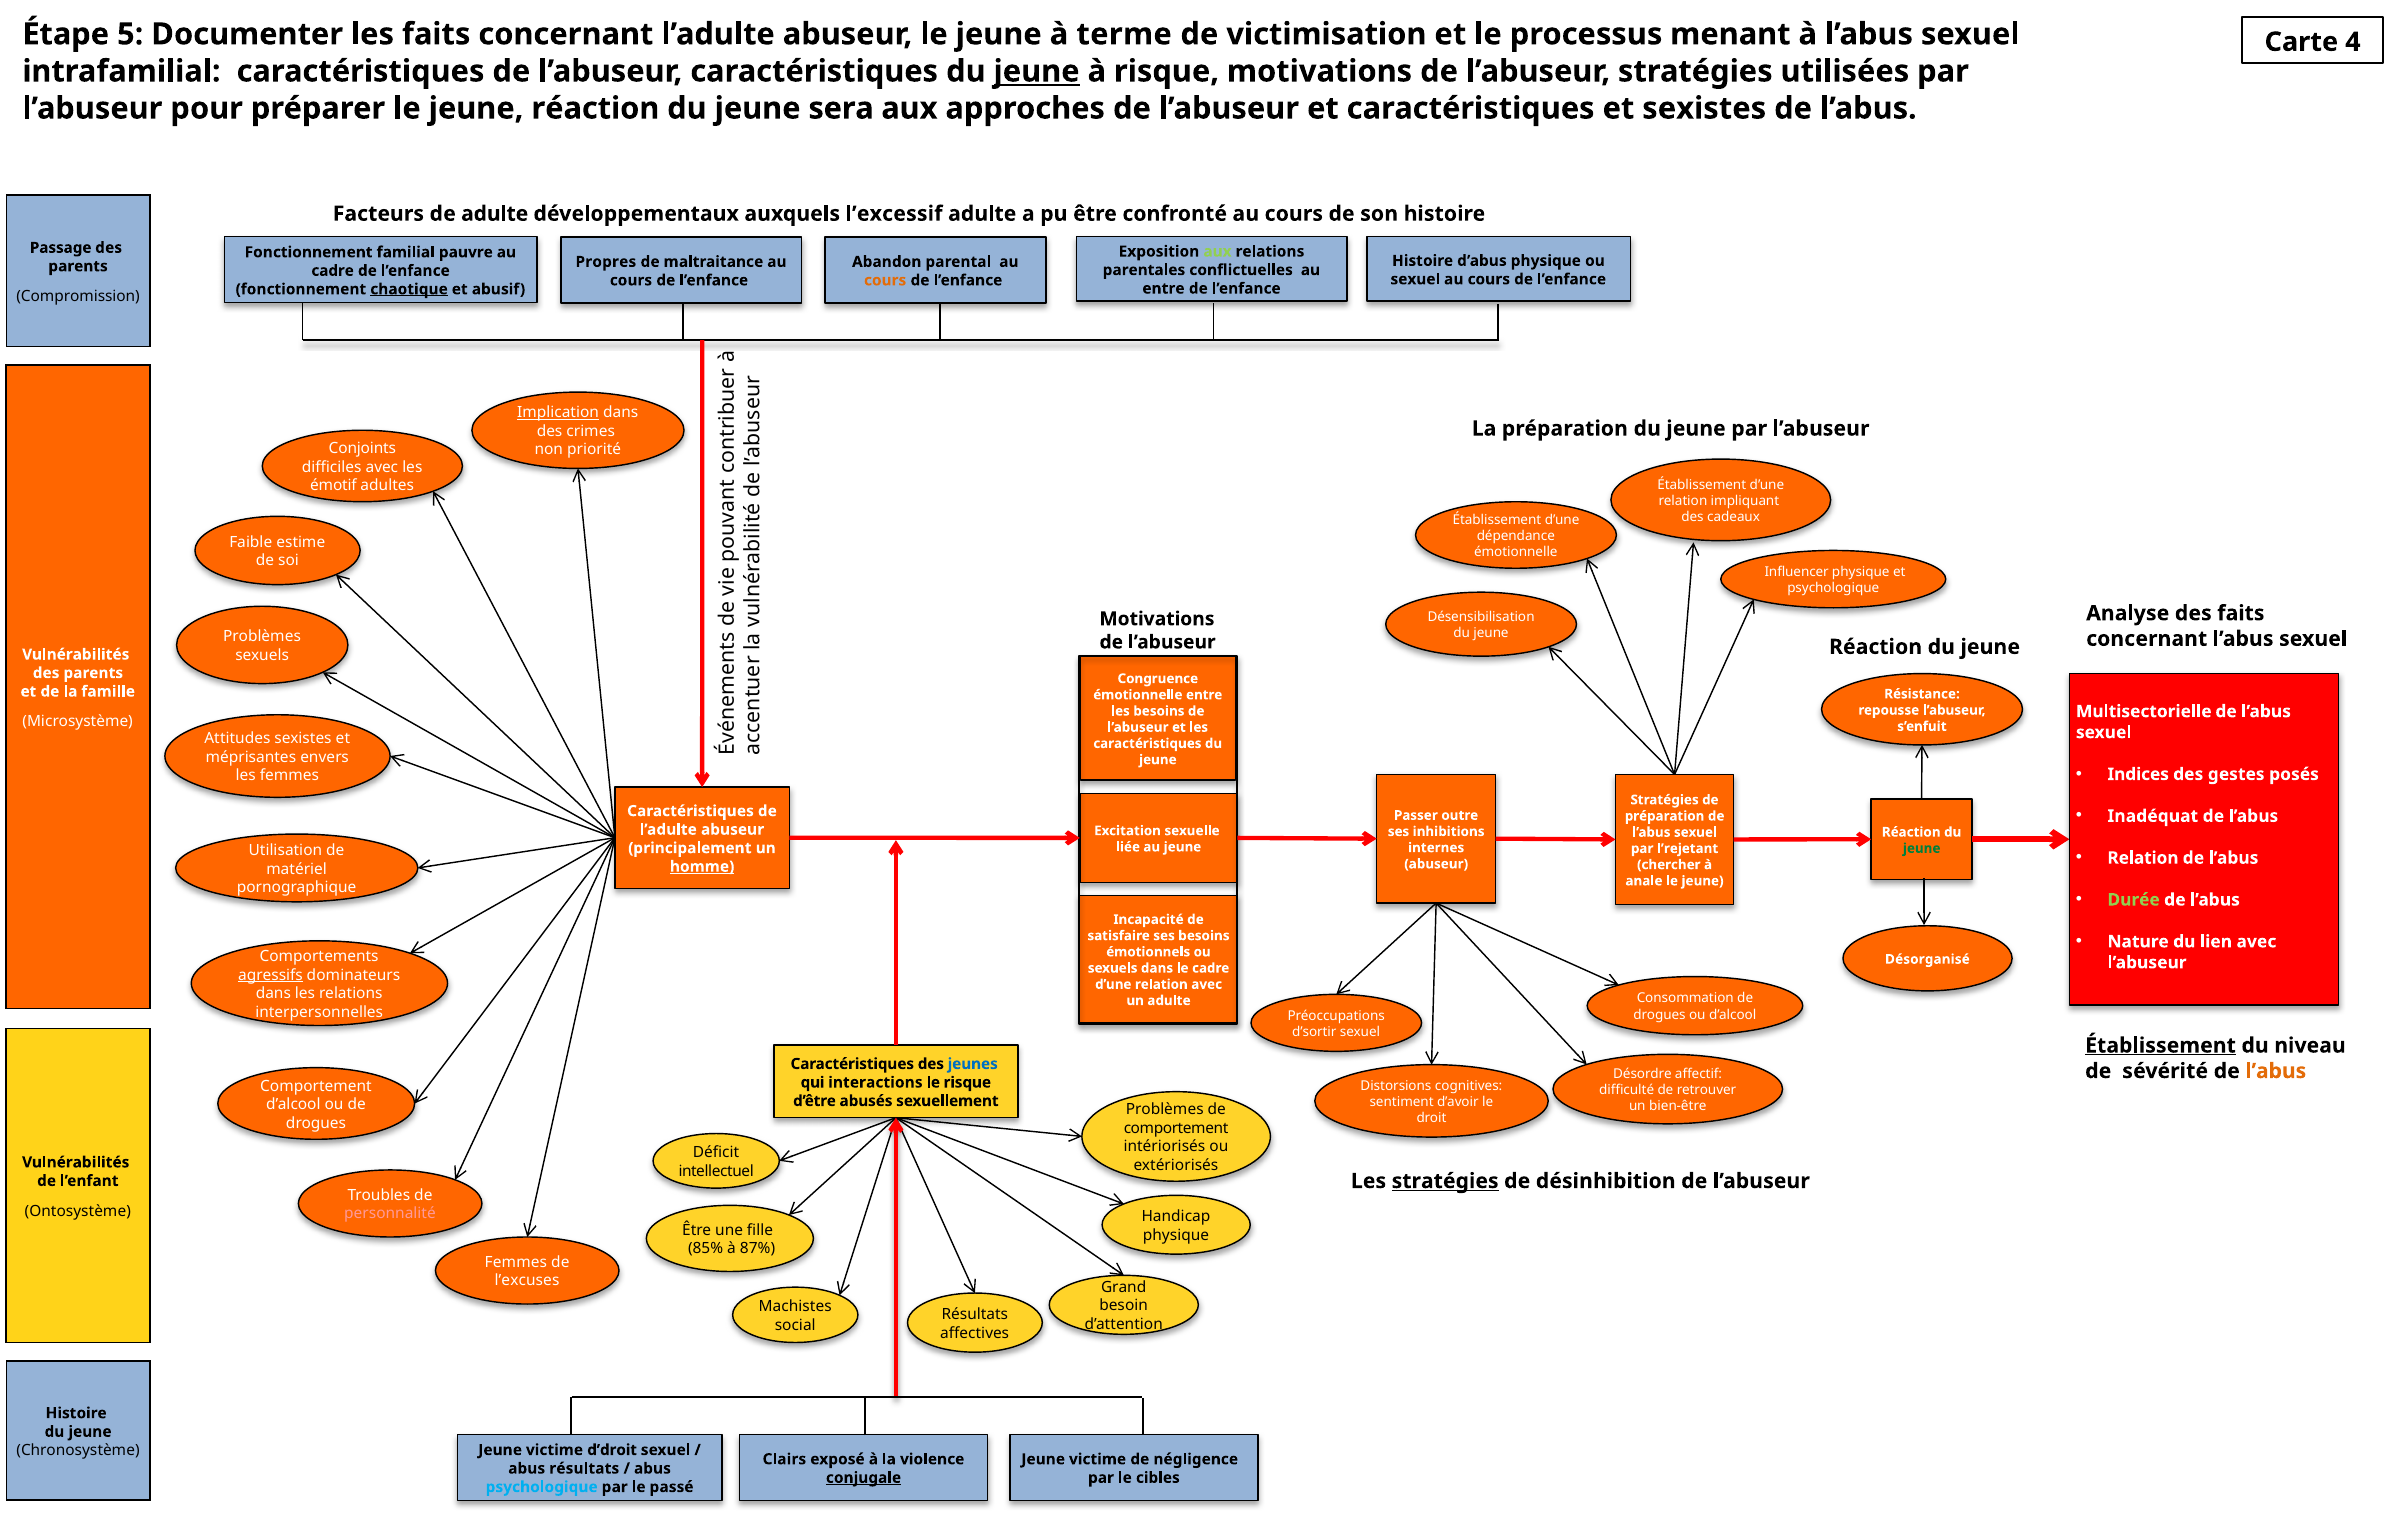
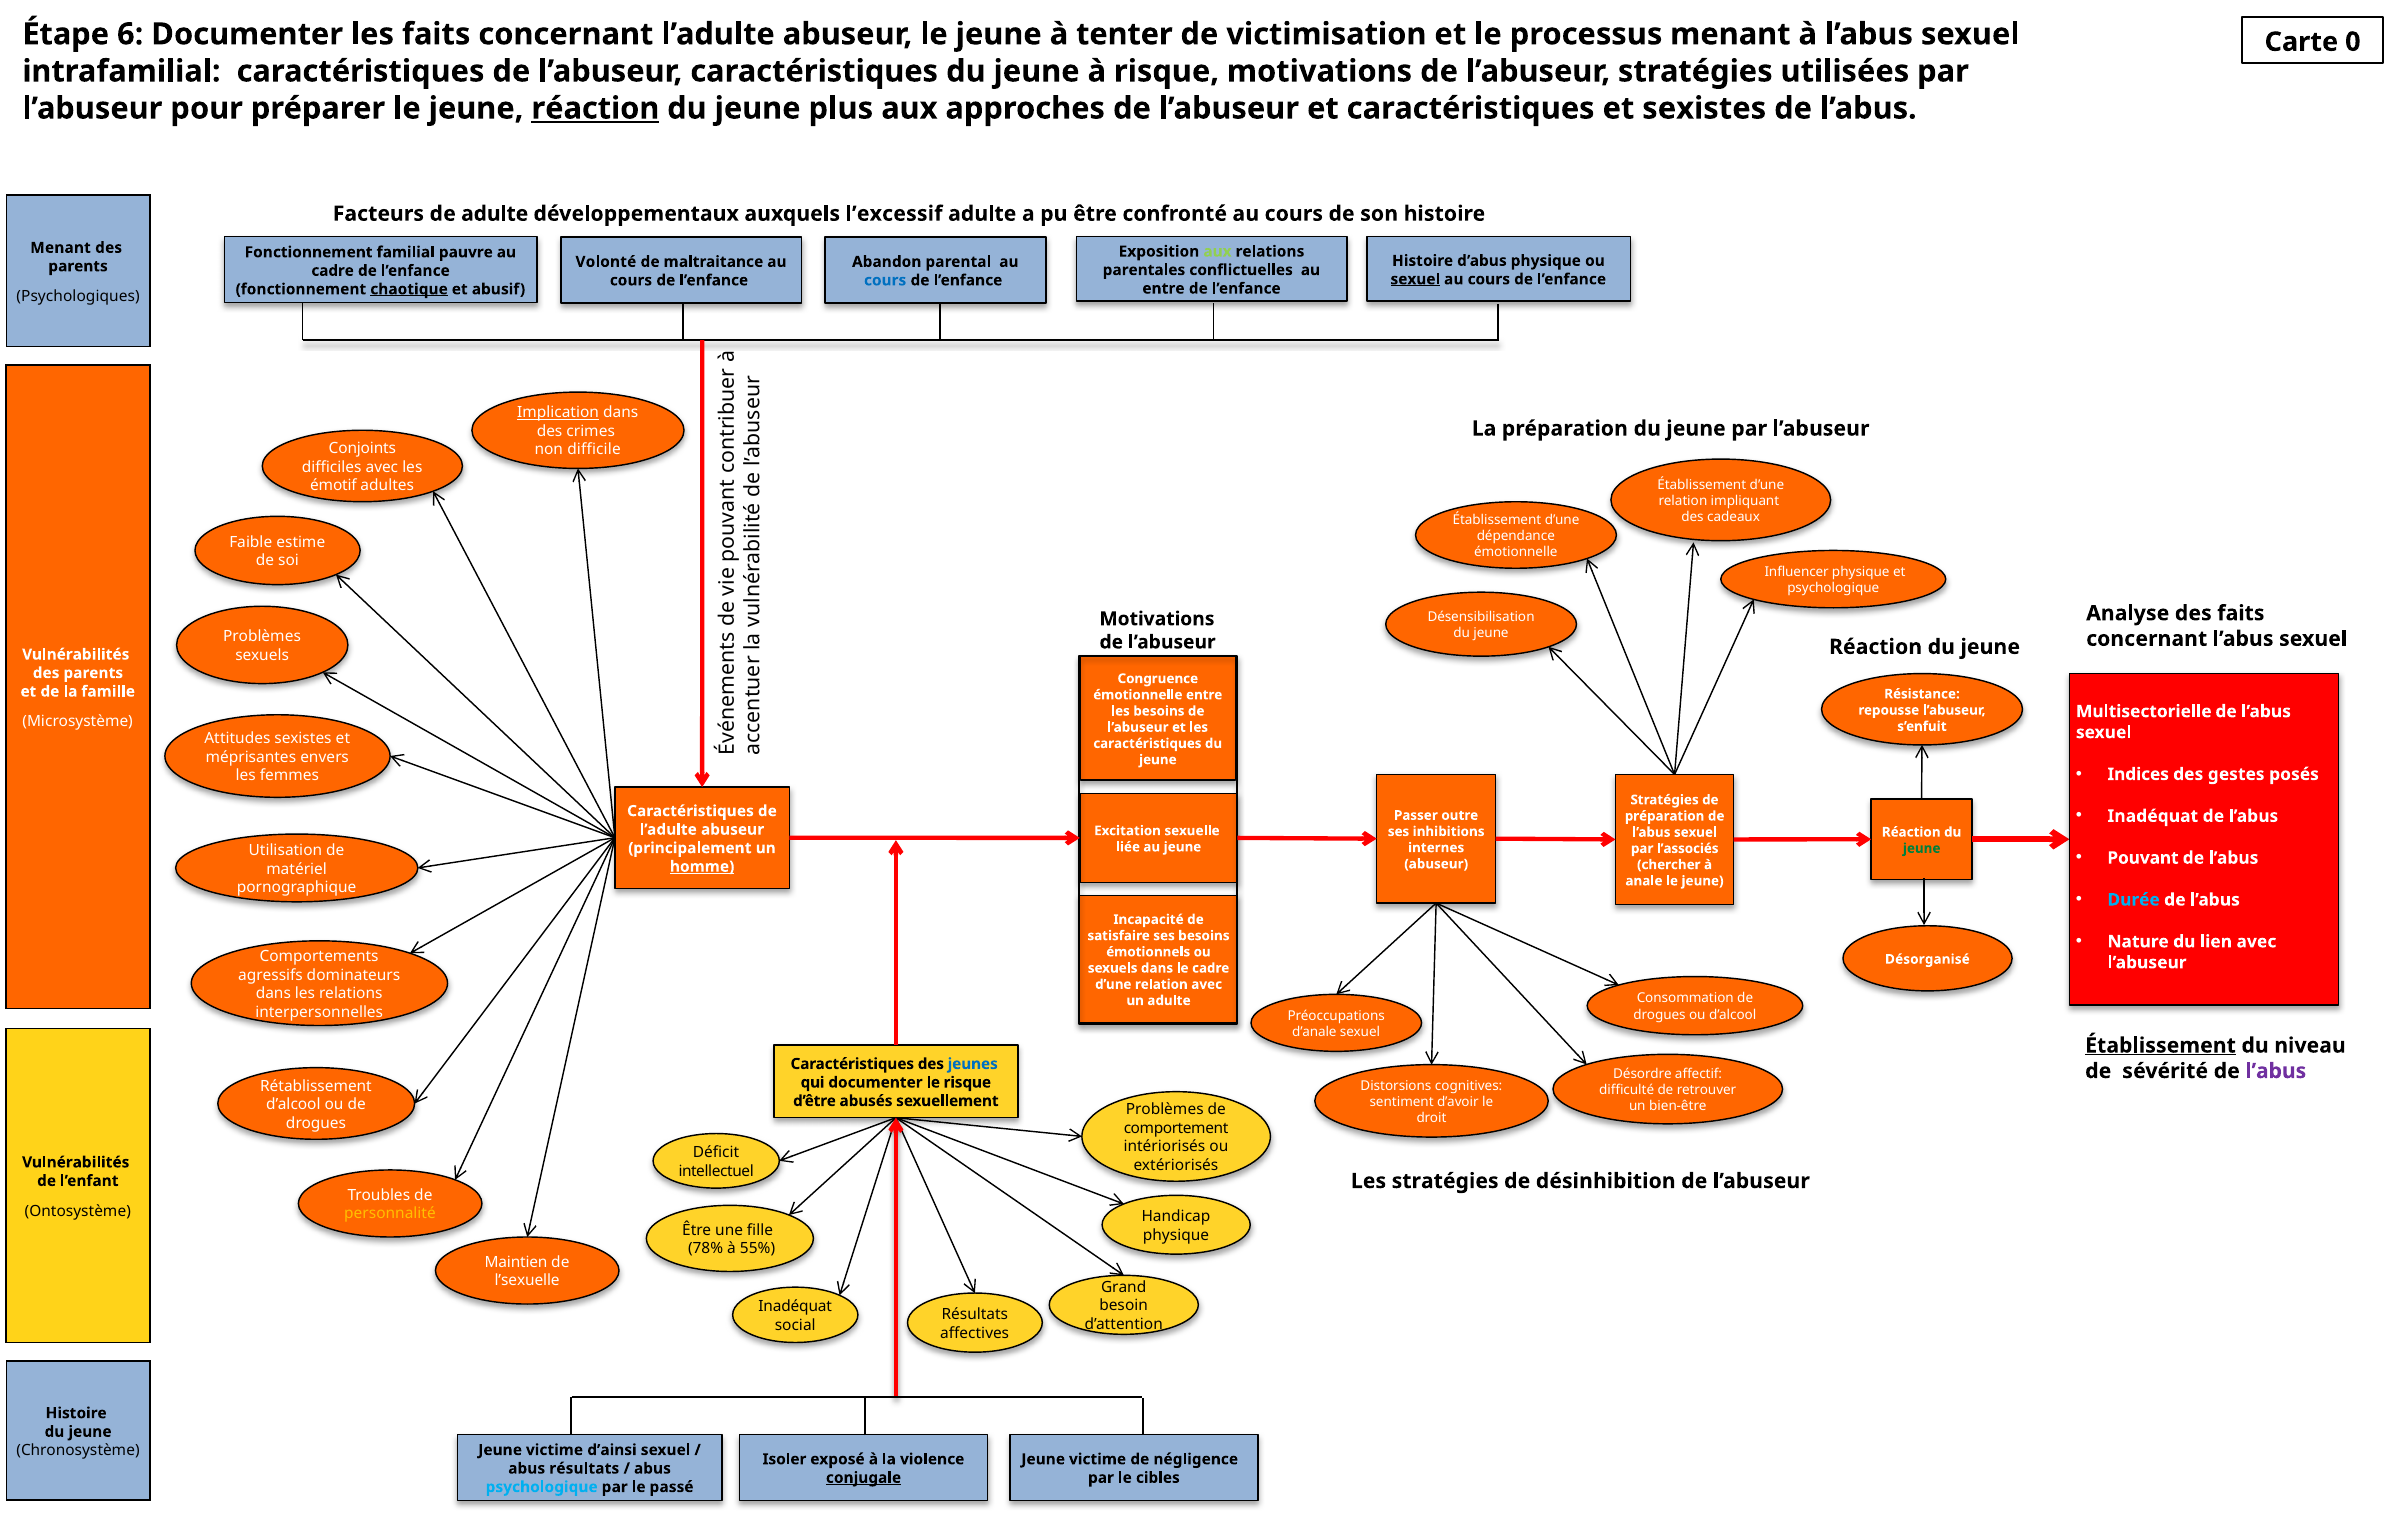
5: 5 -> 6
terme: terme -> tenter
4: 4 -> 0
jeune at (1037, 71) underline: present -> none
réaction at (595, 108) underline: none -> present
sera: sera -> plus
Passage at (61, 248): Passage -> Menant
Propres: Propres -> Volonté
sexuel at (1415, 279) underline: none -> present
cours at (885, 280) colour: orange -> blue
Compromission: Compromission -> Psychologiques
priorité: priorité -> difficile
l’rejetant: l’rejetant -> l’associés
Relation at (2143, 858): Relation -> Pouvant
Durée colour: light green -> light blue
agressifs underline: present -> none
d’sortir: d’sortir -> d’anale
l’abus at (2276, 1071) colour: orange -> purple
qui interactions: interactions -> documenter
Comportement at (316, 1086): Comportement -> Rétablissement
stratégies at (1445, 1181) underline: present -> none
personnalité colour: pink -> yellow
85%: 85% -> 78%
87%: 87% -> 55%
Femmes at (516, 1262): Femmes -> Maintien
l’excuses: l’excuses -> l’sexuelle
Machistes at (795, 1306): Machistes -> Inadéquat
d’droit: d’droit -> d’ainsi
Clairs: Clairs -> Isoler
